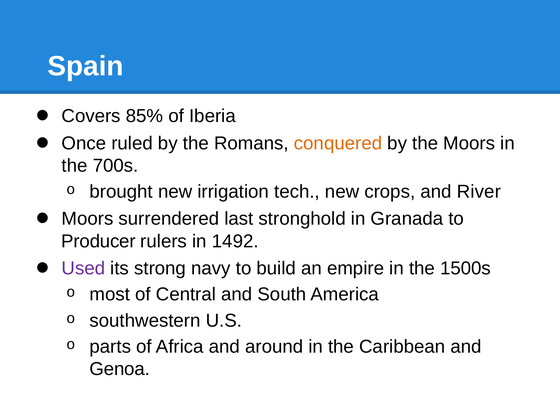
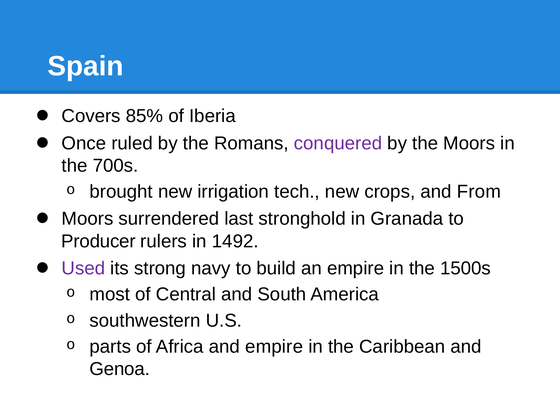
conquered colour: orange -> purple
River: River -> From
and around: around -> empire
